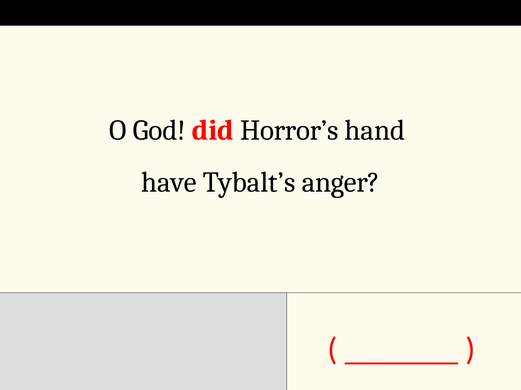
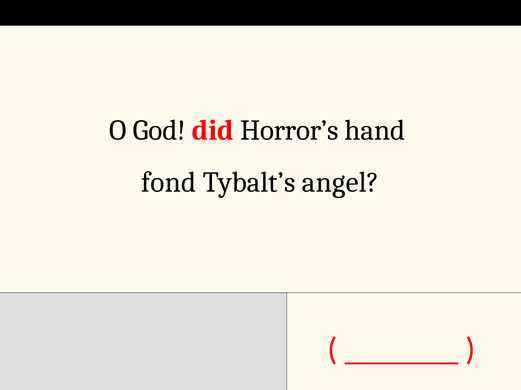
have: have -> fond
anger: anger -> angel
